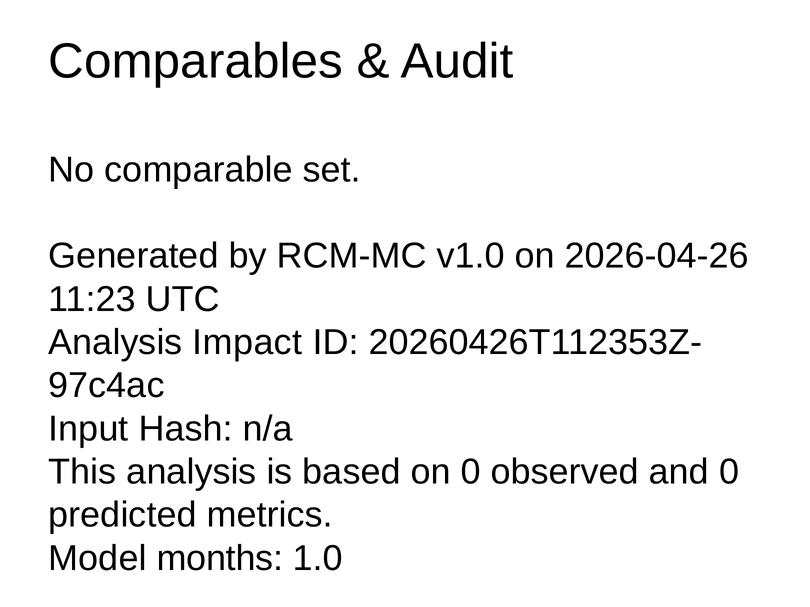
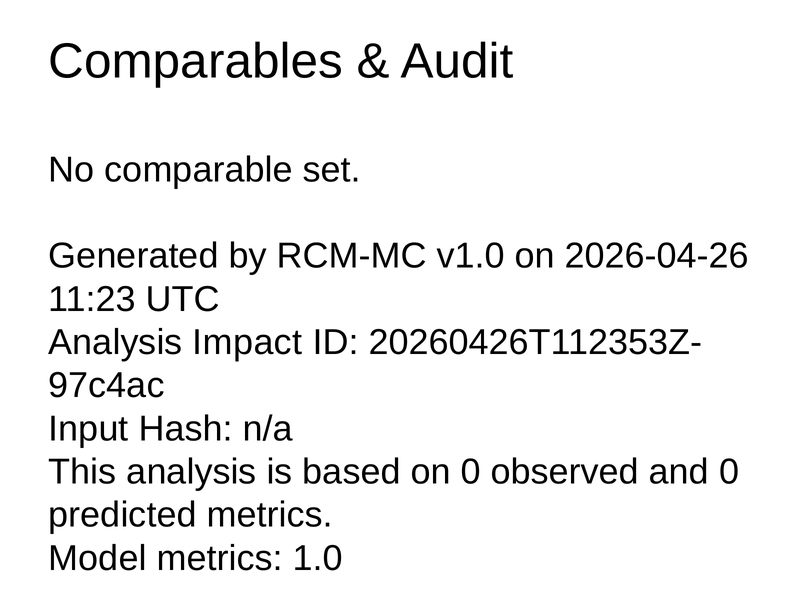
Model months: months -> metrics
